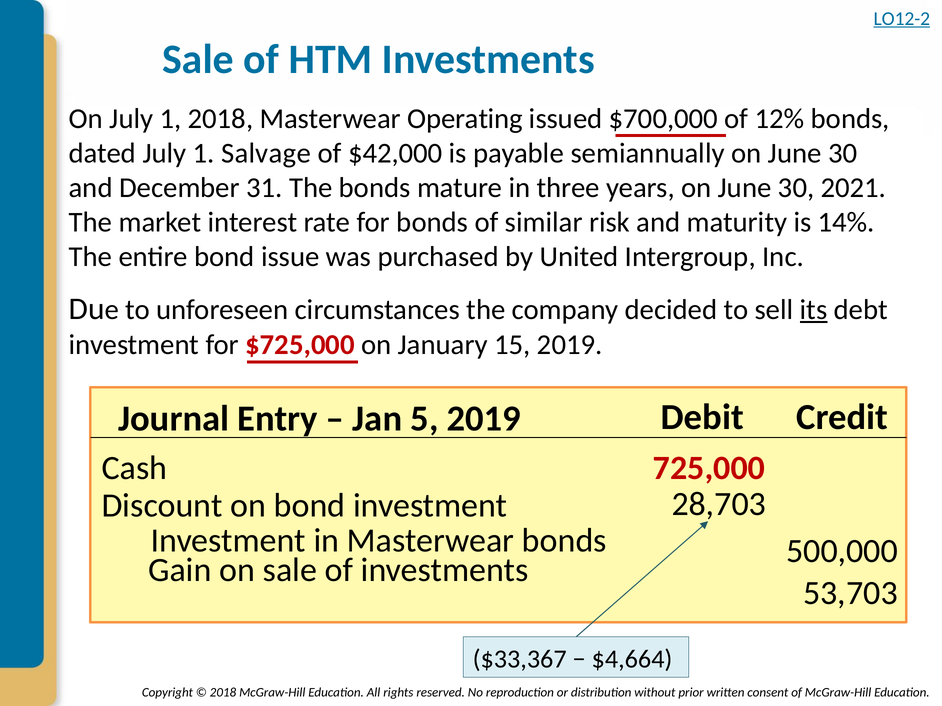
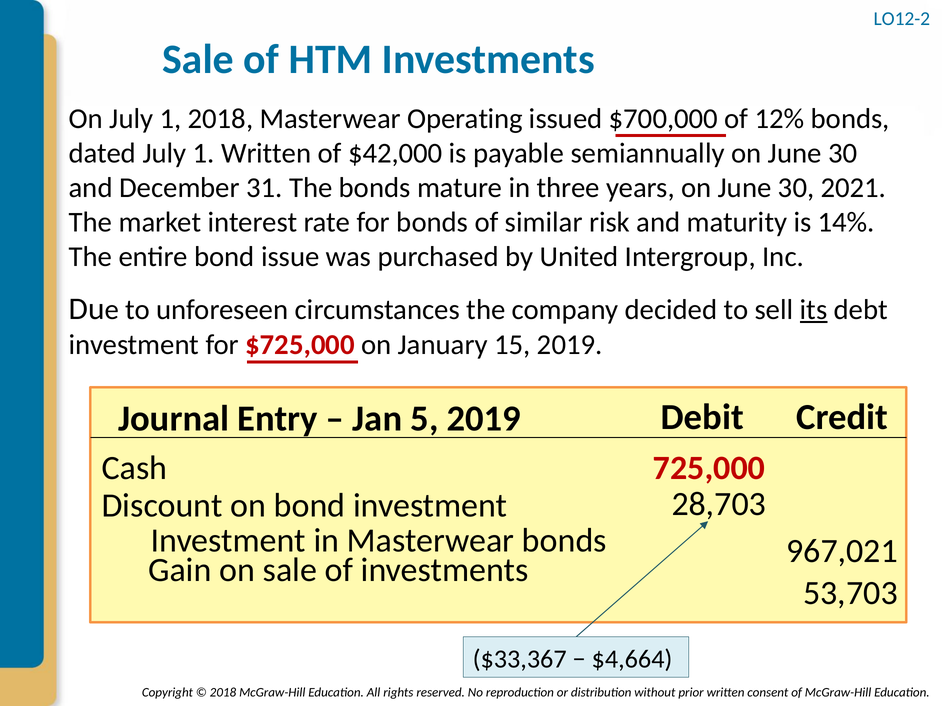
LO12-2 underline: present -> none
1 Salvage: Salvage -> Written
500,000: 500,000 -> 967,021
